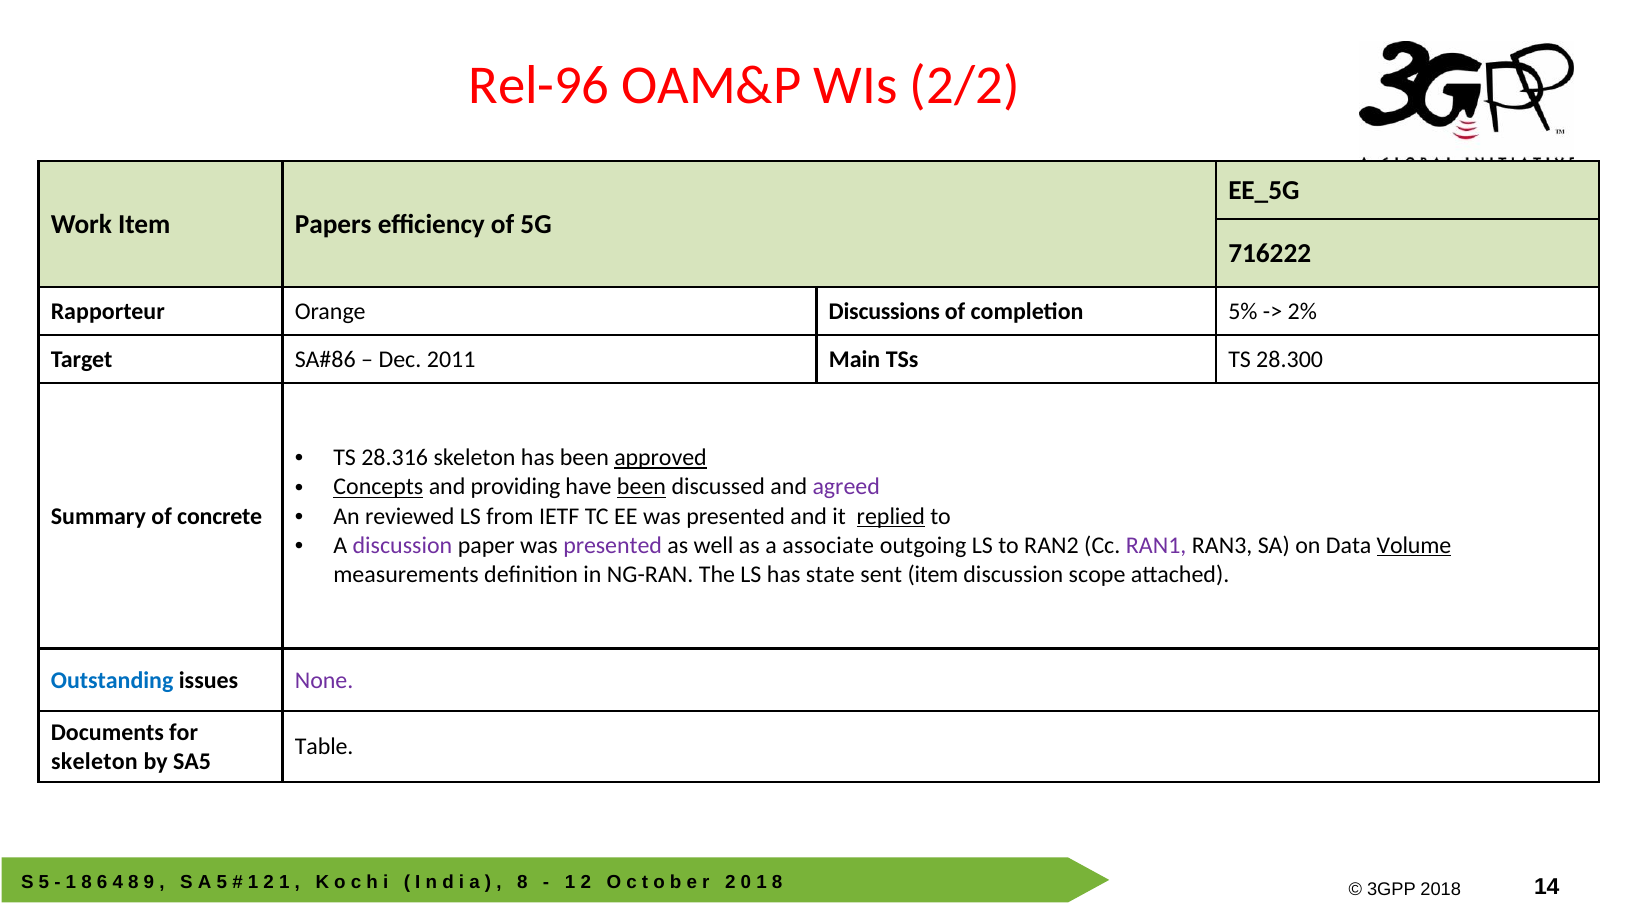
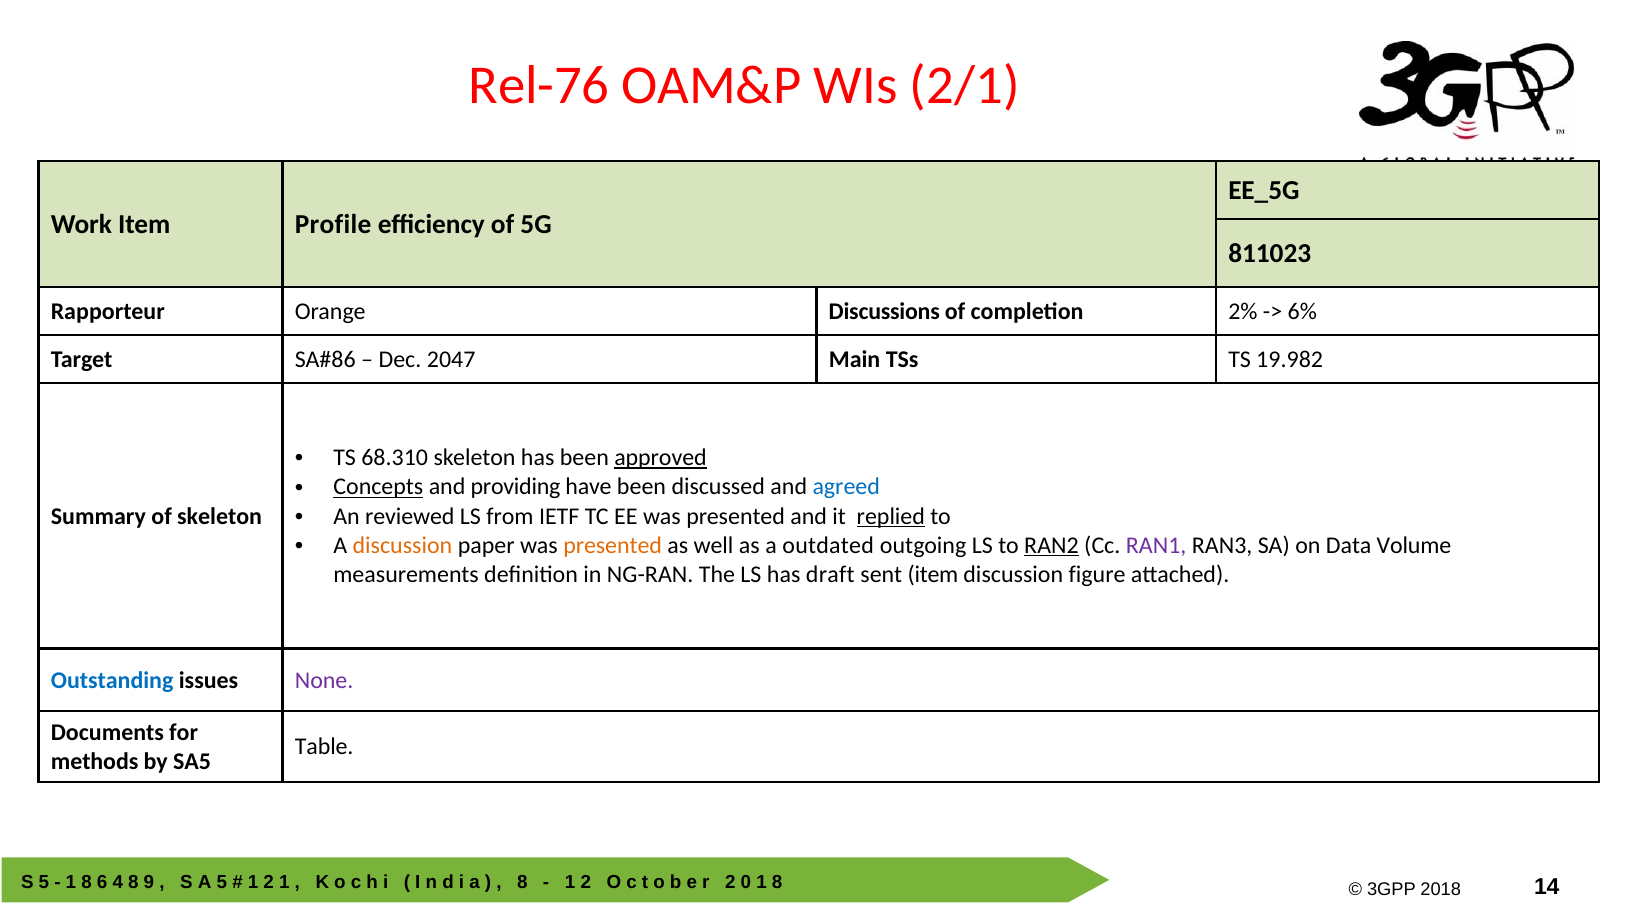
Rel-96: Rel-96 -> Rel-76
2/2: 2/2 -> 2/1
Papers: Papers -> Profile
716222: 716222 -> 811023
5%: 5% -> 2%
2%: 2% -> 6%
2011: 2011 -> 2047
28.300: 28.300 -> 19.982
28.316: 28.316 -> 68.310
been at (641, 487) underline: present -> none
agreed colour: purple -> blue
of concrete: concrete -> skeleton
discussion at (402, 545) colour: purple -> orange
presented at (613, 545) colour: purple -> orange
associate: associate -> outdated
RAN2 underline: none -> present
Volume underline: present -> none
state: state -> draft
scope: scope -> figure
skeleton at (94, 761): skeleton -> methods
